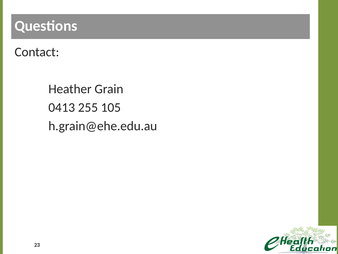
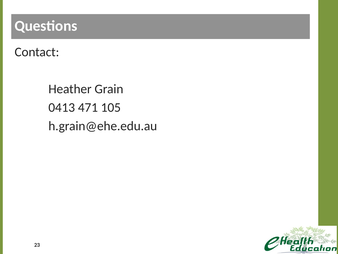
255: 255 -> 471
